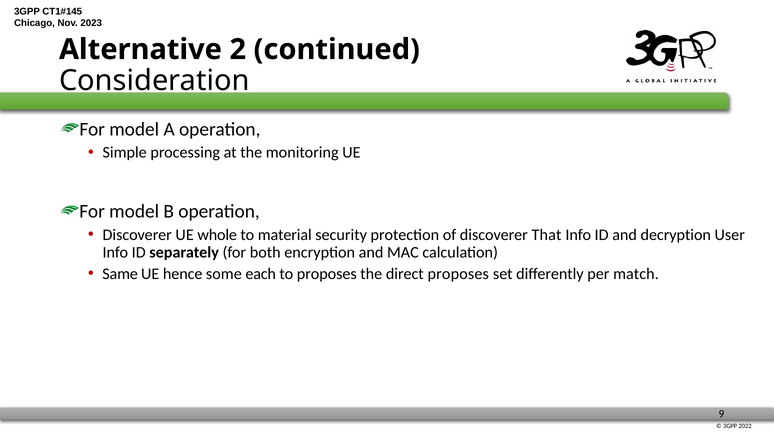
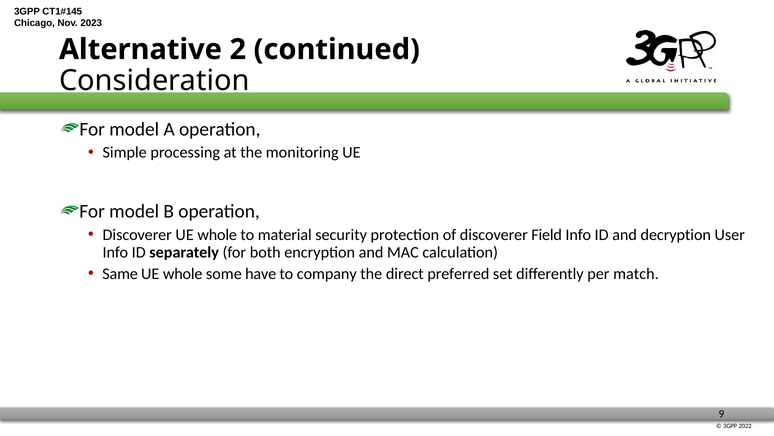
That: That -> Field
hence at (183, 273): hence -> whole
each: each -> have
to proposes: proposes -> company
direct proposes: proposes -> preferred
